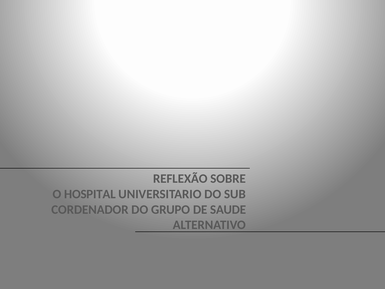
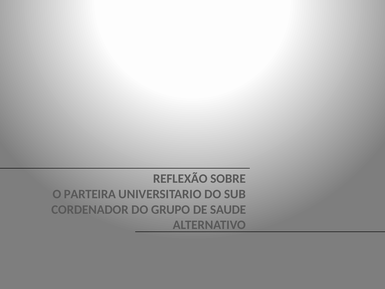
HOSPITAL: HOSPITAL -> PARTEIRA
